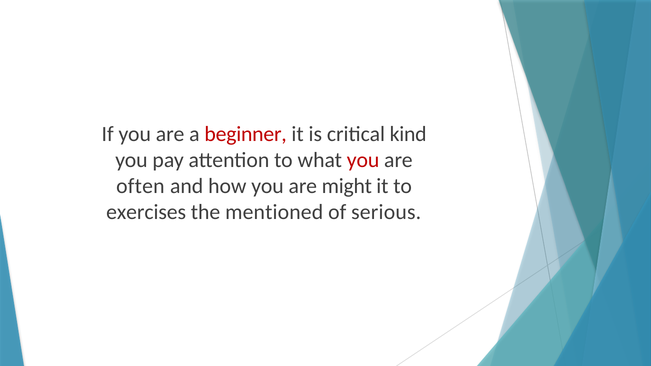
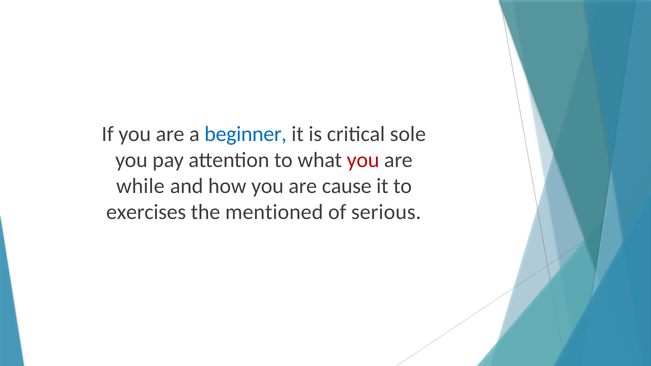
beginner colour: red -> blue
kind: kind -> sole
often: often -> while
might: might -> cause
